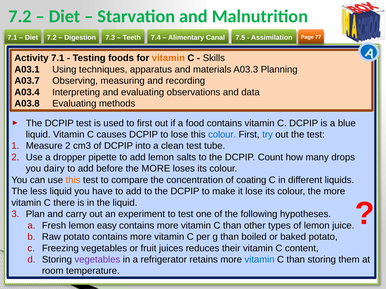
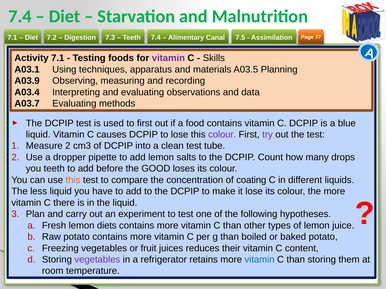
7.2 at (20, 16): 7.2 -> 7.4
vitamin at (168, 58) colour: orange -> purple
A03.3: A03.3 -> A03.5
A03.7: A03.7 -> A03.9
A03.8: A03.8 -> A03.7
colour at (222, 135) colour: blue -> purple
try colour: blue -> purple
you dairy: dairy -> teeth
before the MORE: MORE -> GOOD
easy: easy -> diets
